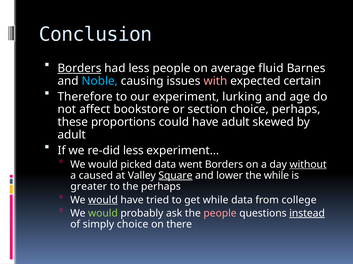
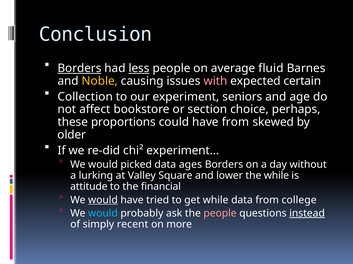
less at (139, 68) underline: none -> present
Noble colour: light blue -> yellow
Therefore: Therefore -> Collection
lurking: lurking -> seniors
have adult: adult -> from
adult at (72, 135): adult -> older
re-did less: less -> chi²
went: went -> ages
without underline: present -> none
caused: caused -> lurking
Square underline: present -> none
greater: greater -> attitude
the perhaps: perhaps -> financial
would at (103, 214) colour: light green -> light blue
simply choice: choice -> recent
there: there -> more
